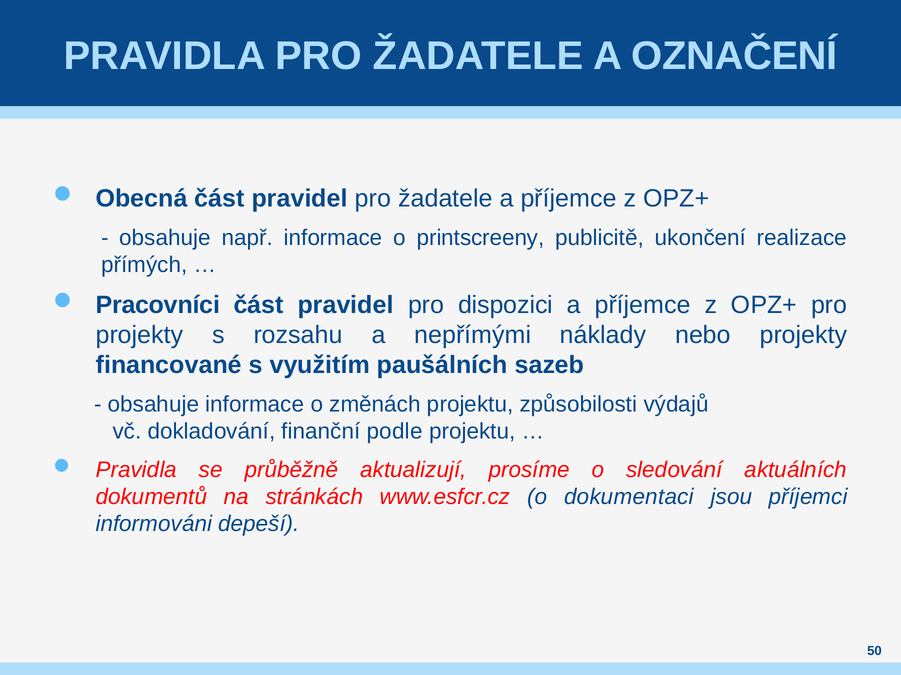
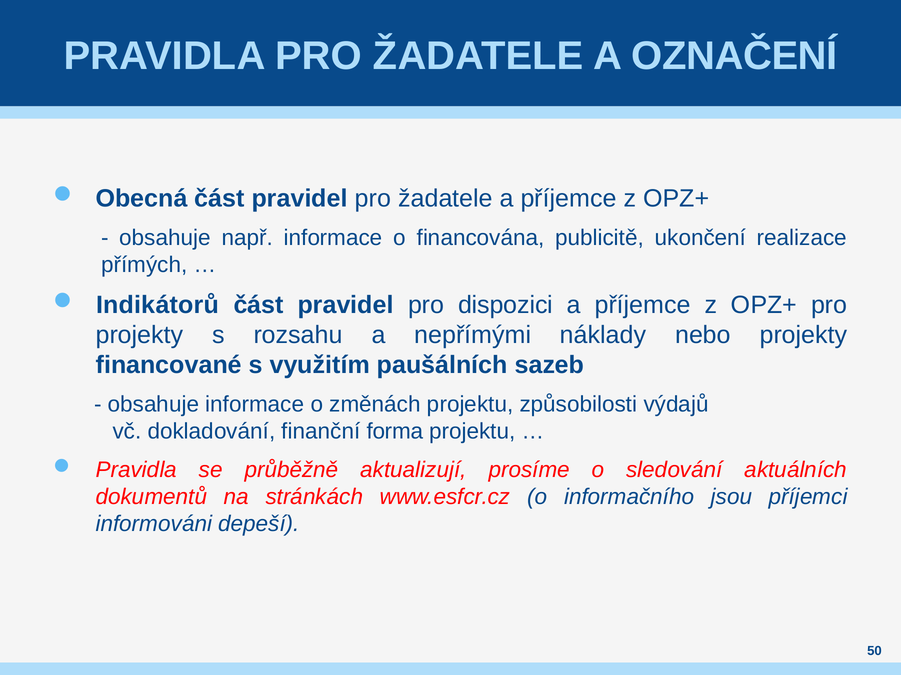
printscreeny: printscreeny -> financována
Pracovníci: Pracovníci -> Indikátorů
podle: podle -> forma
dokumentaci: dokumentaci -> informačního
